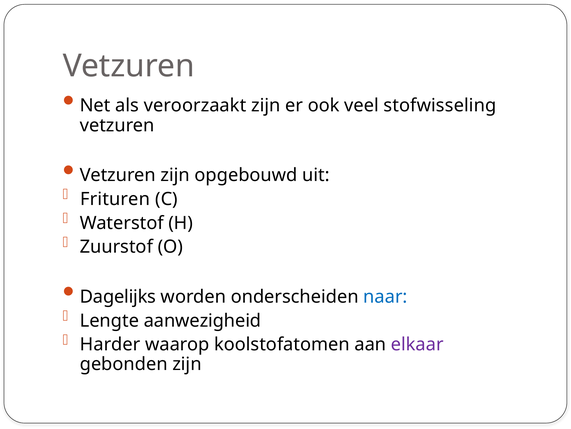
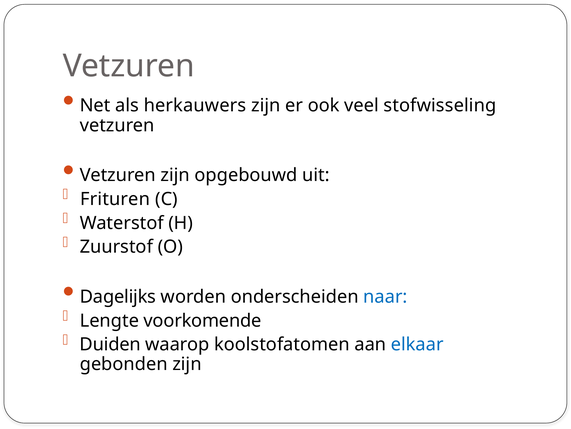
veroorzaakt: veroorzaakt -> herkauwers
aanwezigheid: aanwezigheid -> voorkomende
Harder: Harder -> Duiden
elkaar colour: purple -> blue
